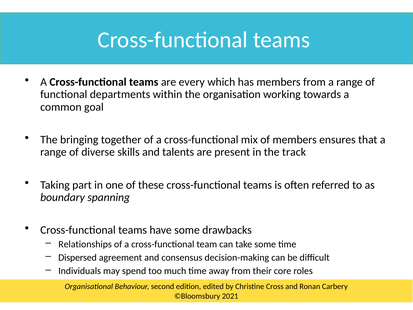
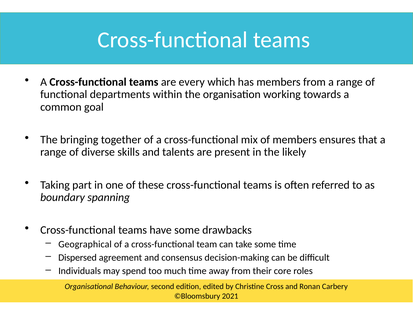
track: track -> likely
Relationships: Relationships -> Geographical
